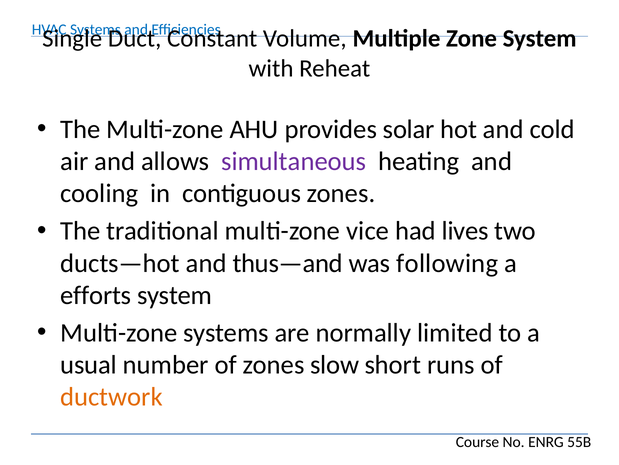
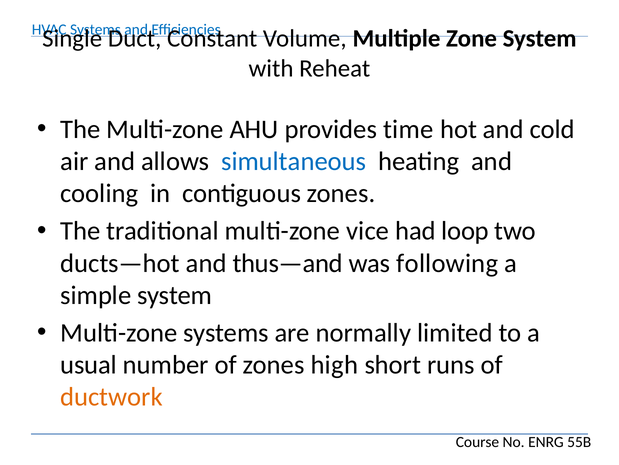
solar: solar -> time
simultaneous colour: purple -> blue
lives: lives -> loop
efforts: efforts -> simple
slow: slow -> high
